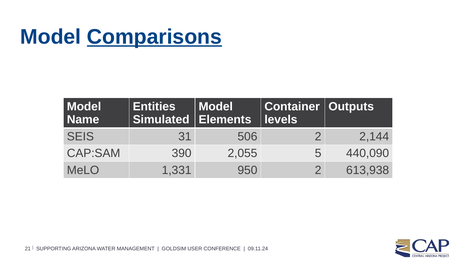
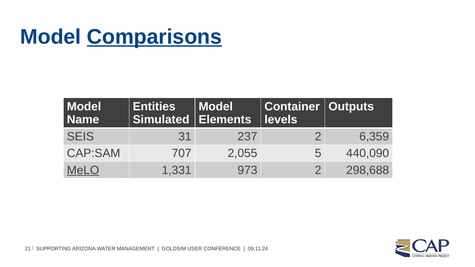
506: 506 -> 237
2,144: 2,144 -> 6,359
390: 390 -> 707
MeLO underline: none -> present
950: 950 -> 973
613,938: 613,938 -> 298,688
